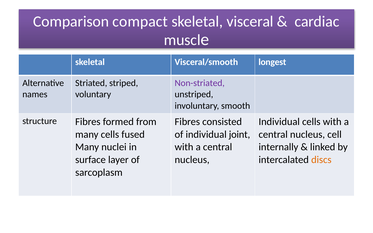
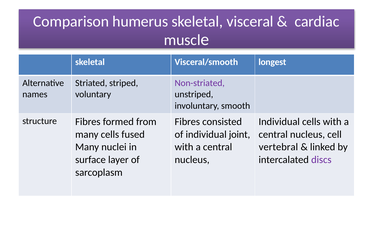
compact: compact -> humerus
internally: internally -> vertebral
discs colour: orange -> purple
